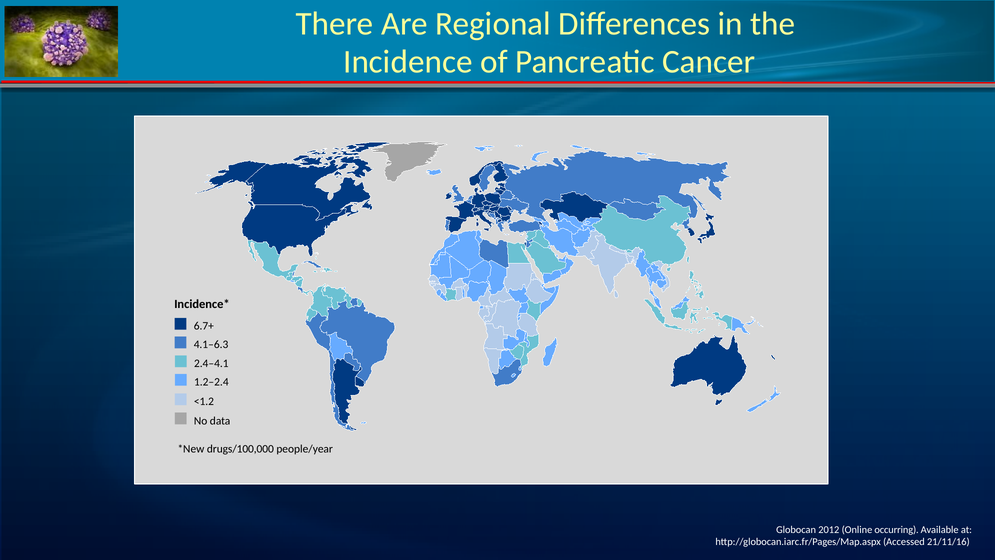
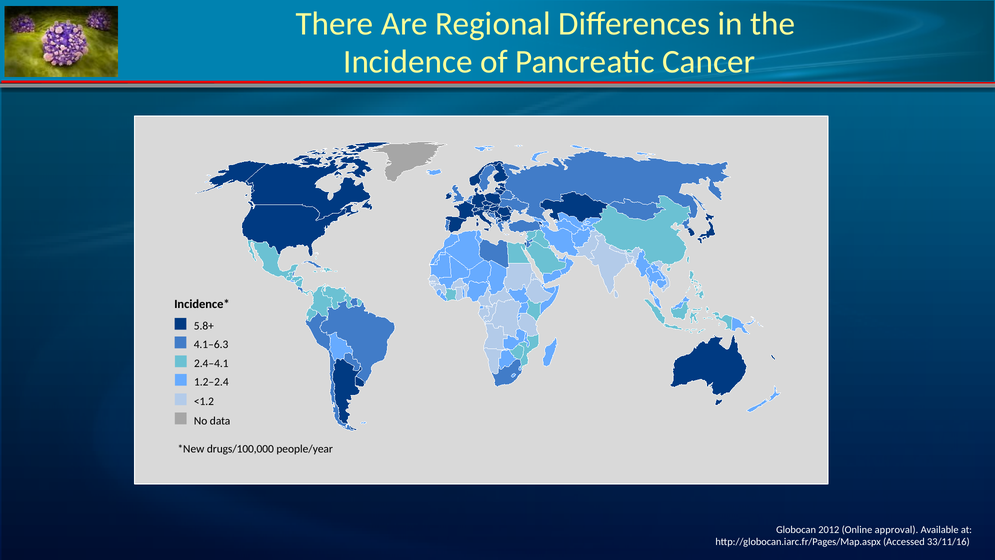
6.7+: 6.7+ -> 5.8+
occurring: occurring -> approval
21/11/16: 21/11/16 -> 33/11/16
